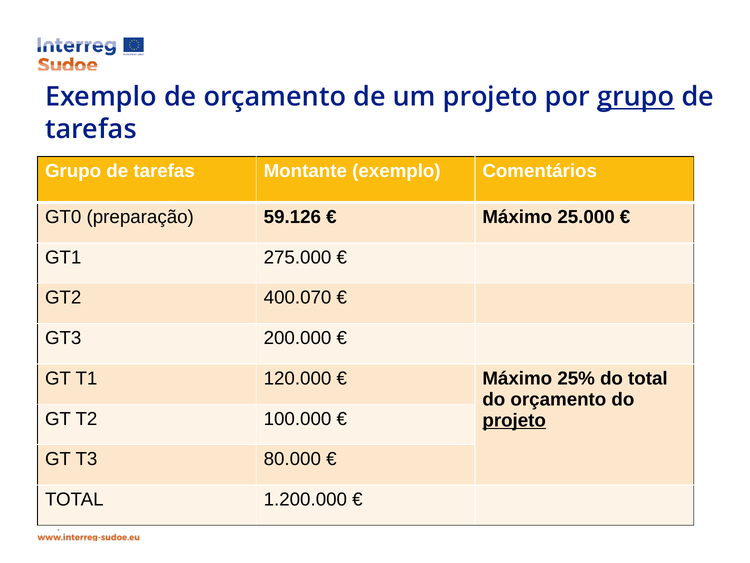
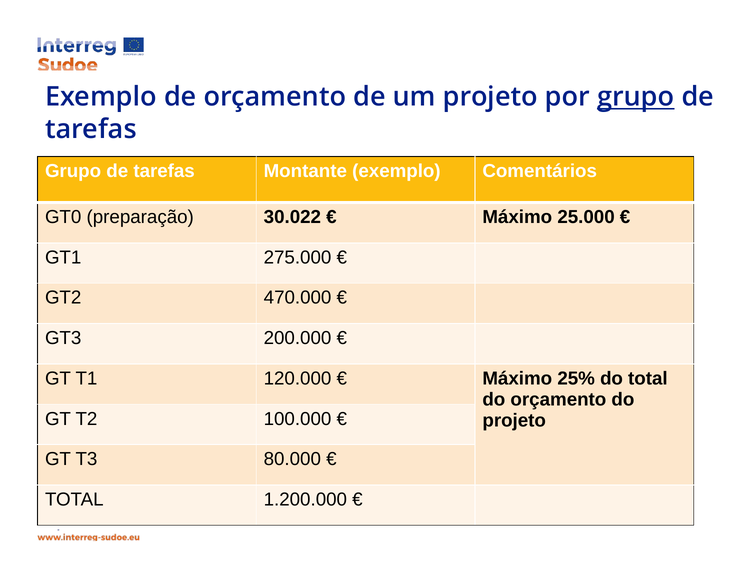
59.126: 59.126 -> 30.022
400.070: 400.070 -> 470.000
projeto at (514, 420) underline: present -> none
